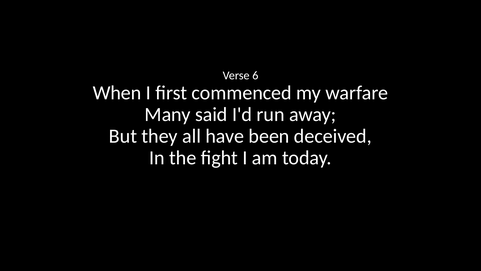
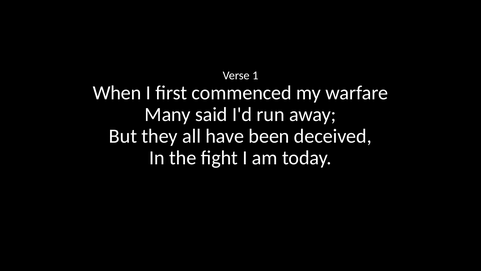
6: 6 -> 1
